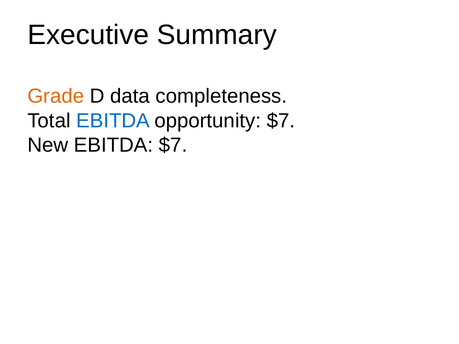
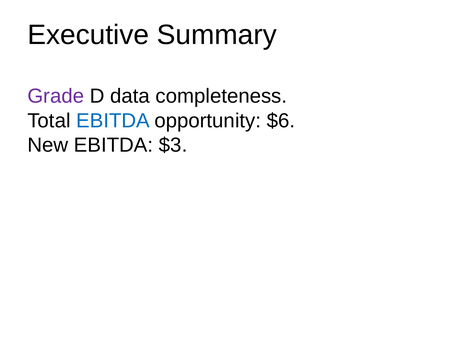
Grade colour: orange -> purple
opportunity $7: $7 -> $6
EBITDA $7: $7 -> $3
